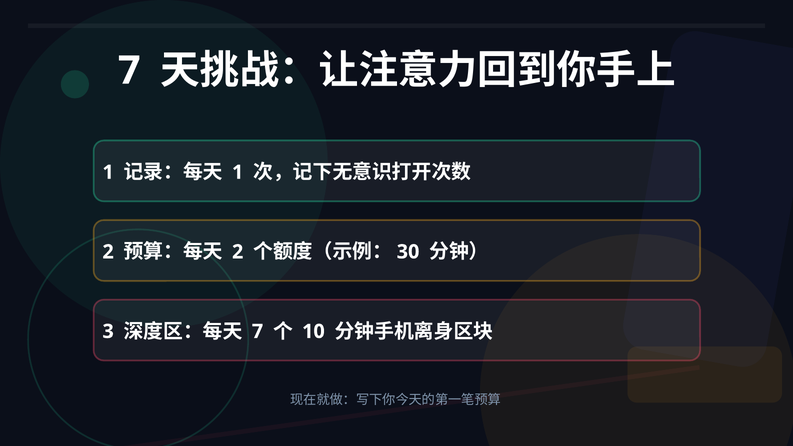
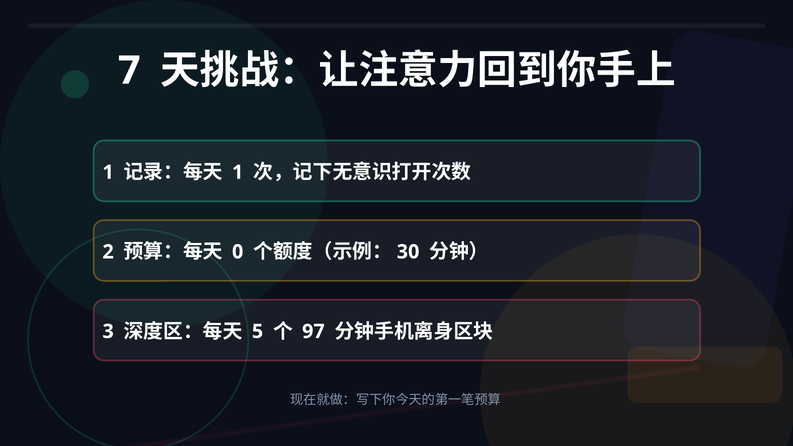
2 at (238, 252): 2 -> 0
7 at (258, 331): 7 -> 5
10: 10 -> 97
